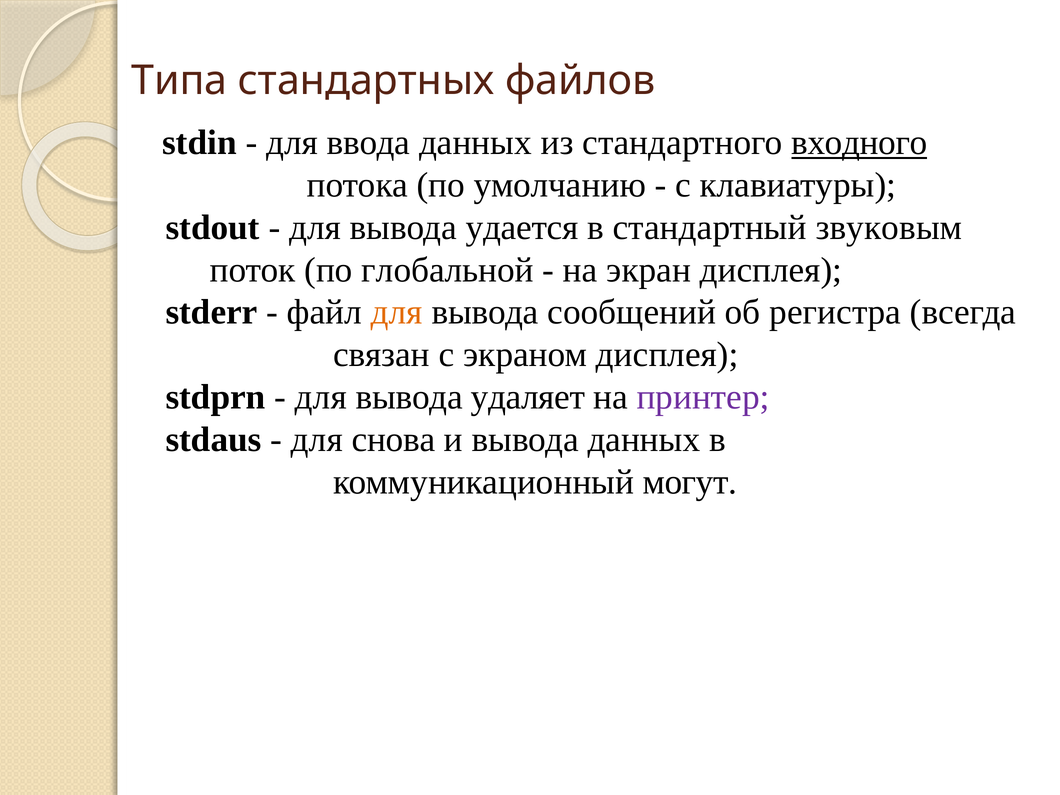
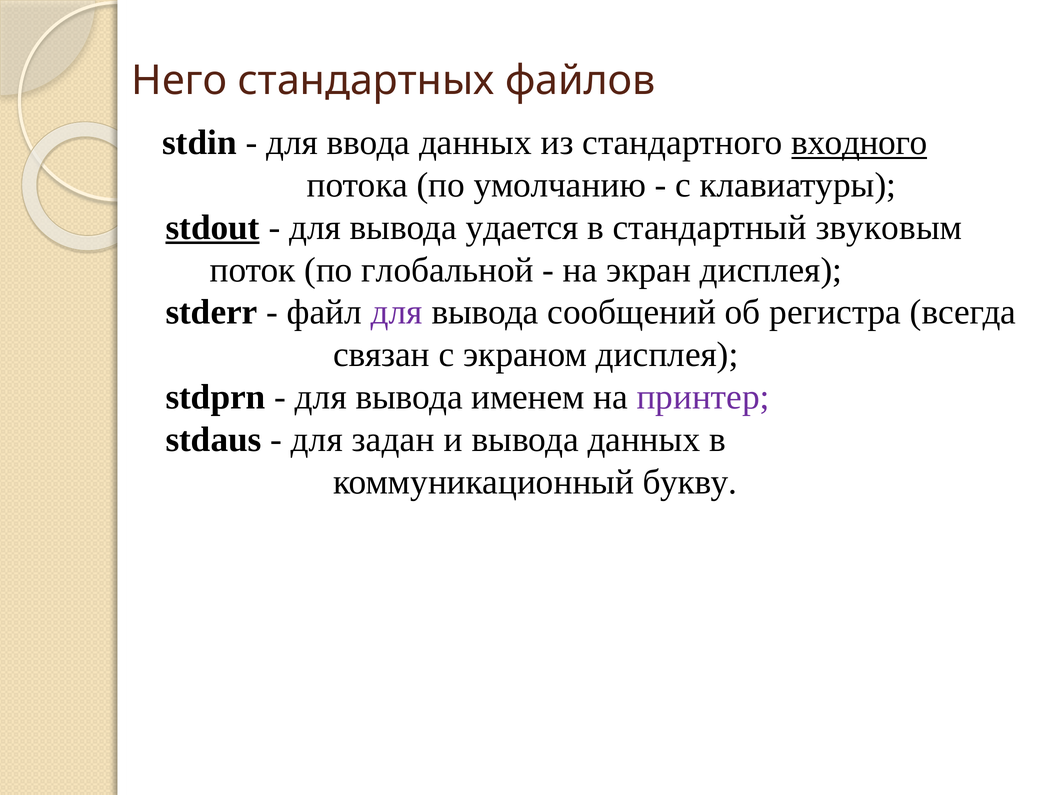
Типа: Типа -> Него
stdout underline: none -> present
для at (397, 312) colour: orange -> purple
удаляет: удаляет -> именем
снова: снова -> задан
могут: могут -> букву
